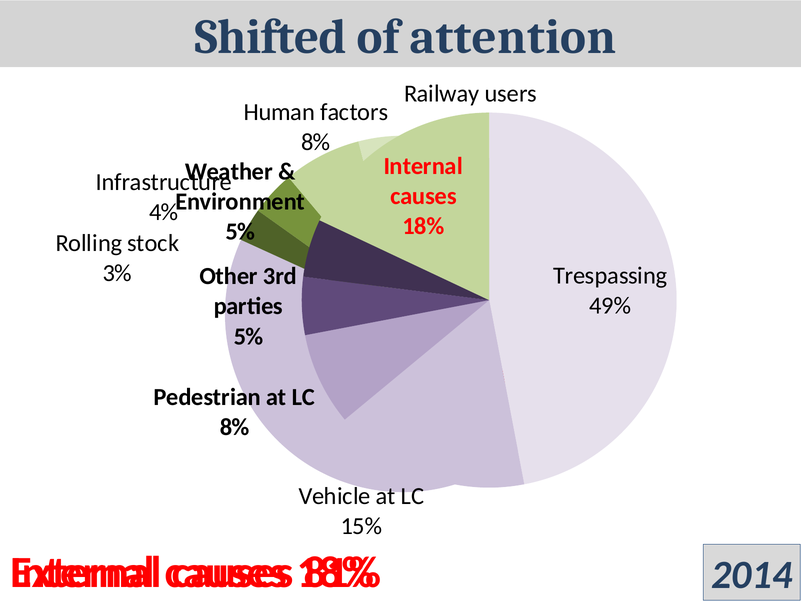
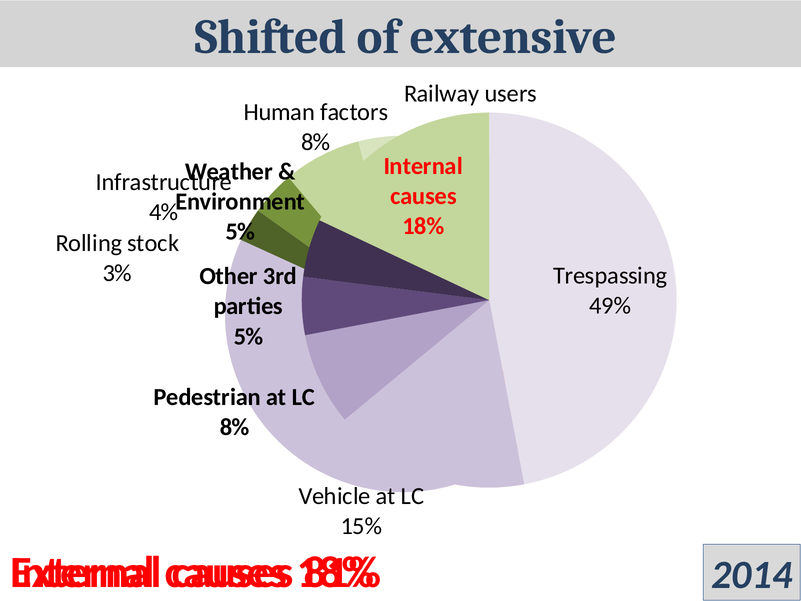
attention: attention -> extensive
